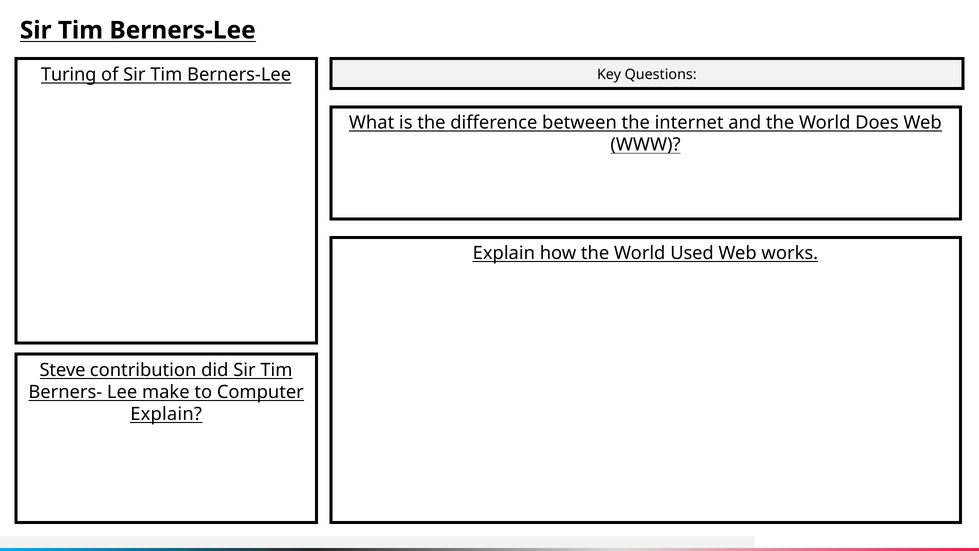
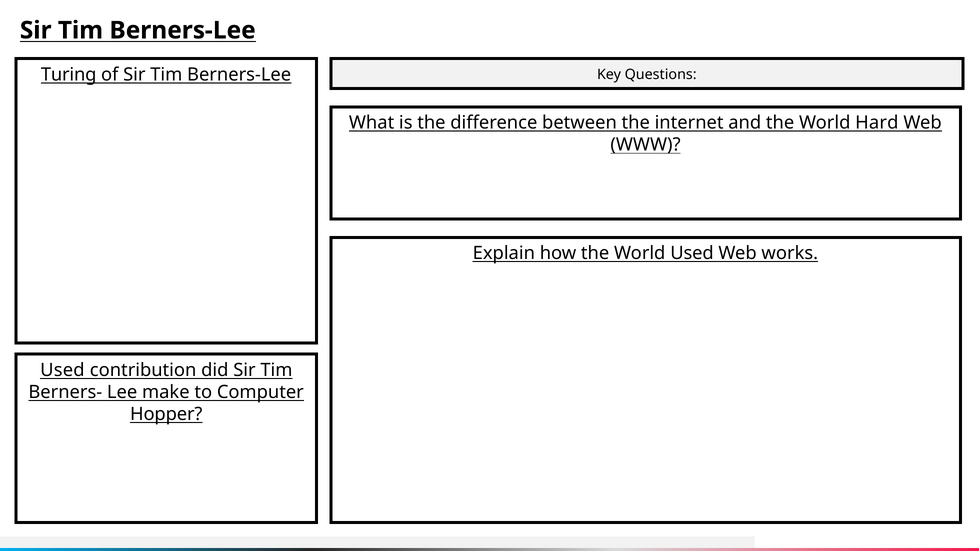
Does: Does -> Hard
Steve at (63, 370): Steve -> Used
Explain at (166, 414): Explain -> Hopper
